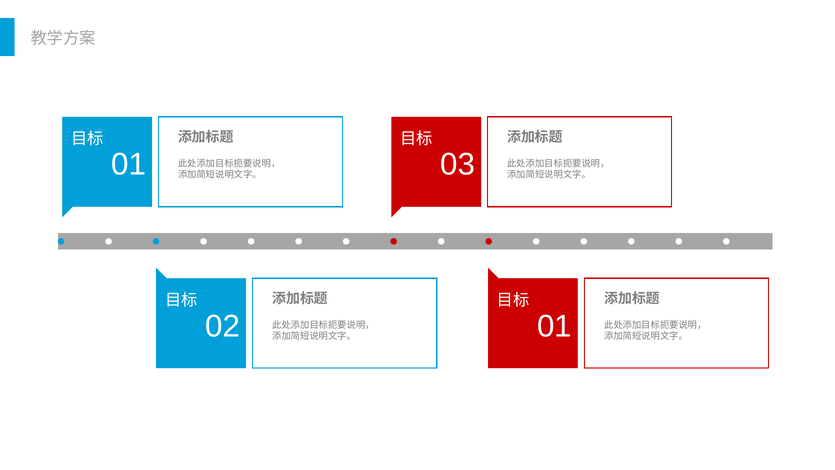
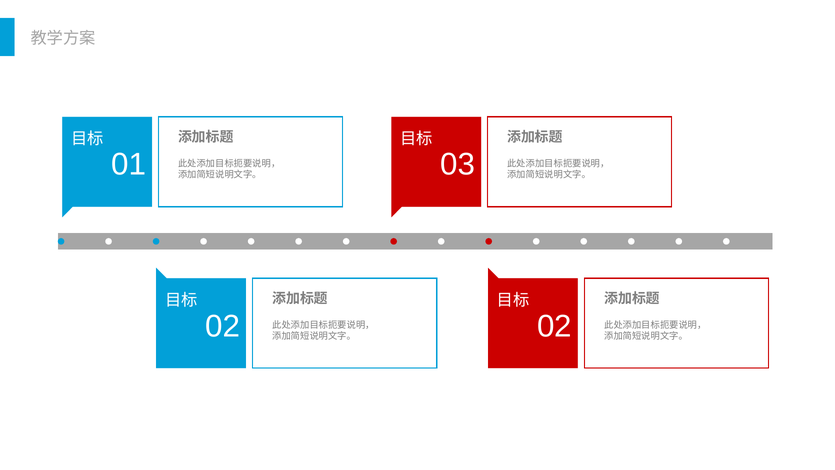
01 at (554, 326): 01 -> 02
